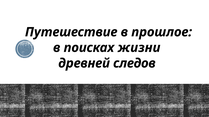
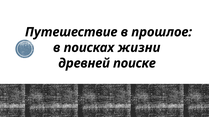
следов: следов -> поиске
